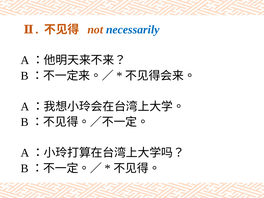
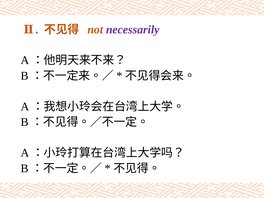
necessarily colour: blue -> purple
